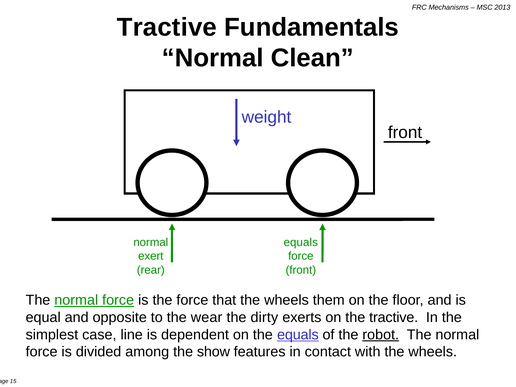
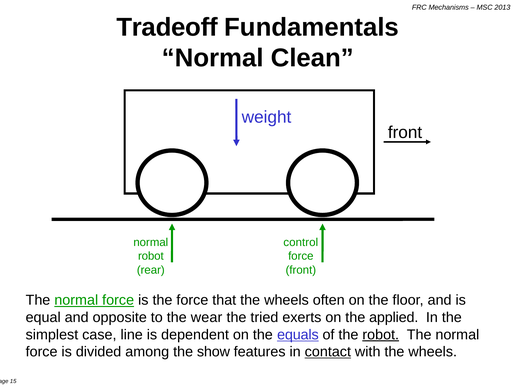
Tractive at (167, 27): Tractive -> Tradeoff
equals at (301, 242): equals -> control
exert at (151, 256): exert -> robot
them: them -> often
dirty: dirty -> tried
the tractive: tractive -> applied
contact underline: none -> present
